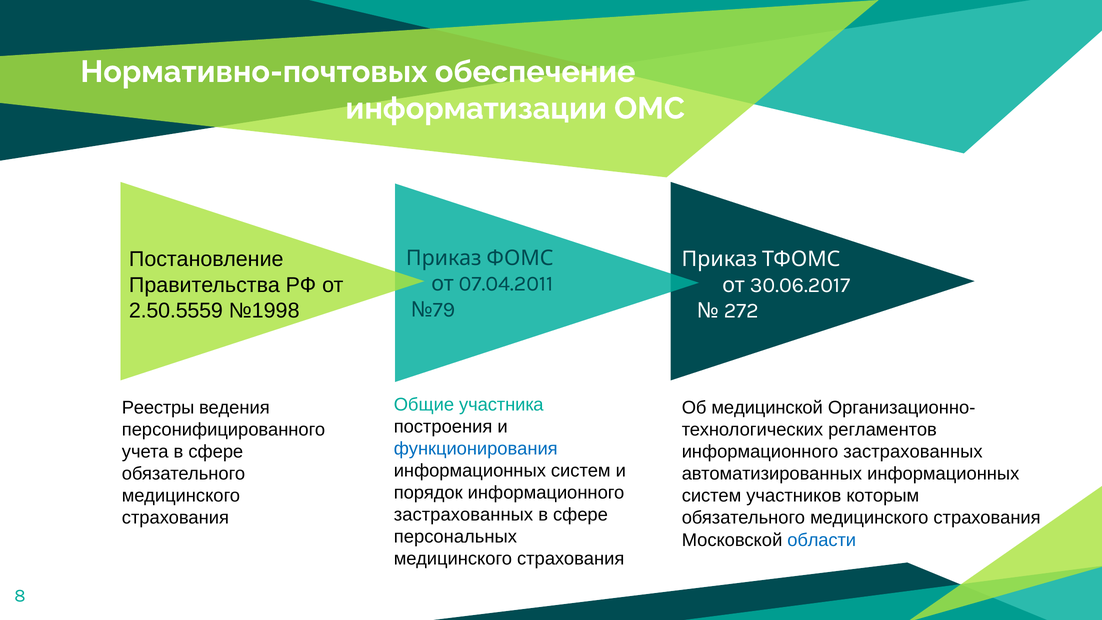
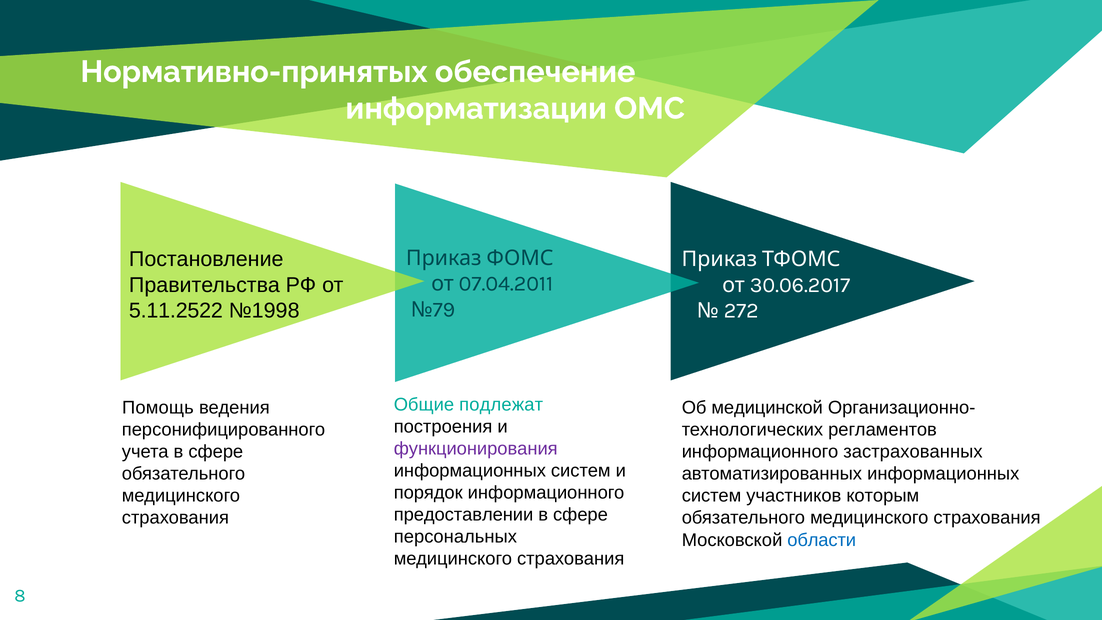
Нормативно-почтовых: Нормативно-почтовых -> Нормативно-принятых
2.50.5559: 2.50.5559 -> 5.11.2522
участника: участника -> подлежат
Реестры: Реестры -> Помощь
функционирования colour: blue -> purple
застрахованных at (463, 515): застрахованных -> предоставлении
